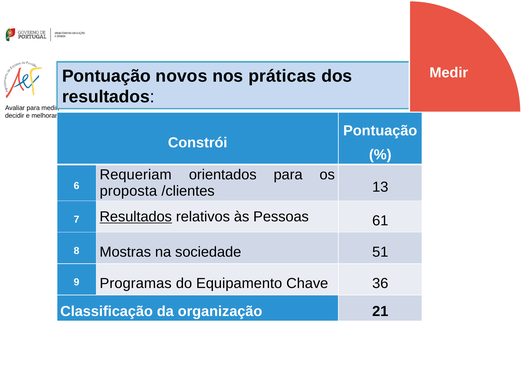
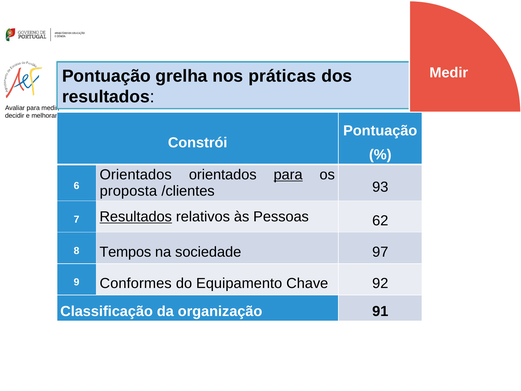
novos: novos -> grelha
Requeriam at (136, 175): Requeriam -> Orientados
para at (288, 175) underline: none -> present
13: 13 -> 93
61: 61 -> 62
Mostras: Mostras -> Tempos
51: 51 -> 97
Programas: Programas -> Conformes
36: 36 -> 92
21: 21 -> 91
